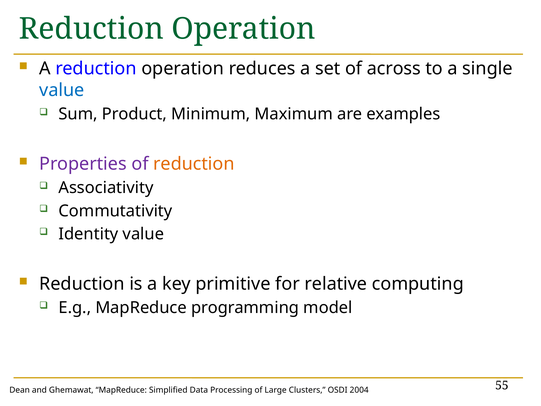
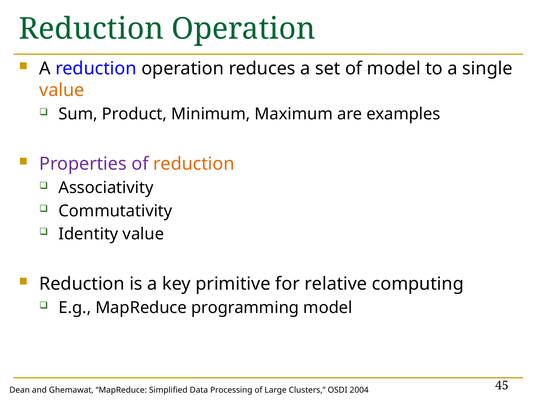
of across: across -> model
value at (62, 90) colour: blue -> orange
55: 55 -> 45
